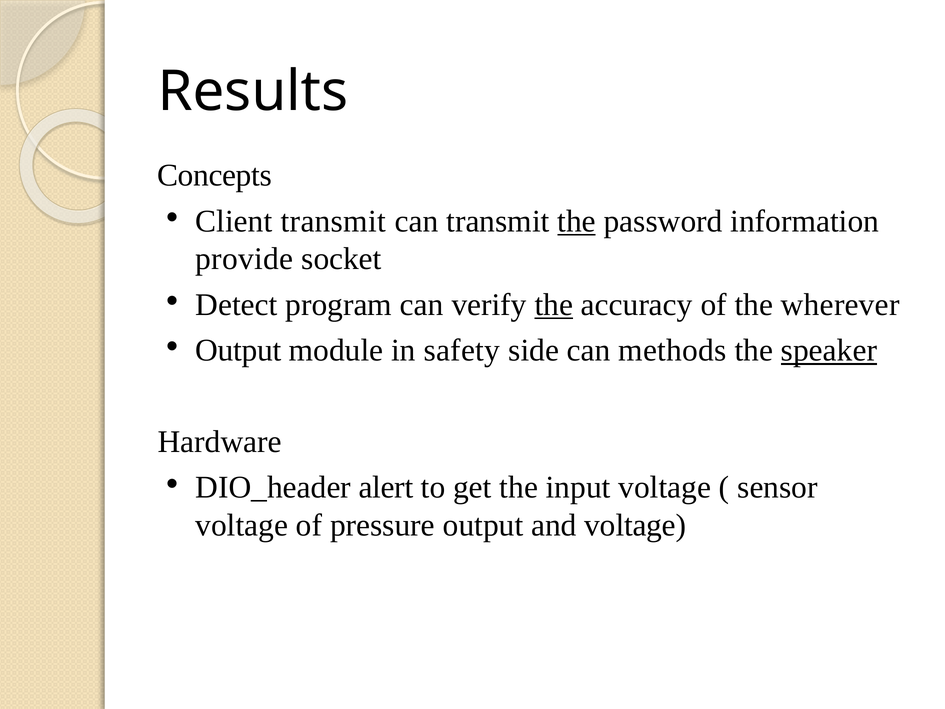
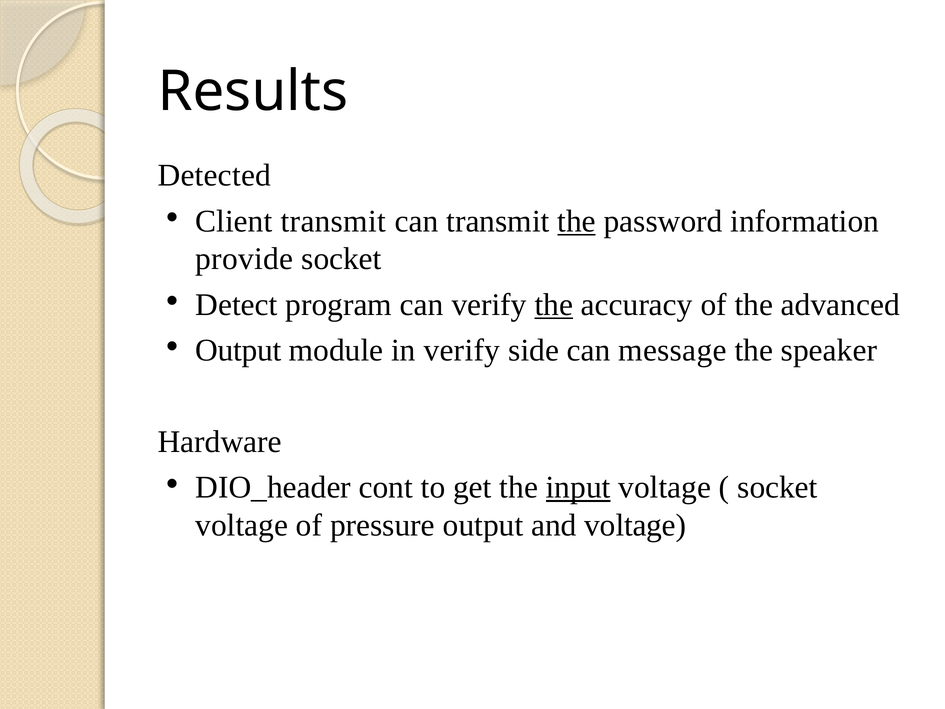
Concepts: Concepts -> Detected
wherever: wherever -> advanced
in safety: safety -> verify
methods: methods -> message
speaker underline: present -> none
alert: alert -> cont
input underline: none -> present
sensor at (777, 487): sensor -> socket
